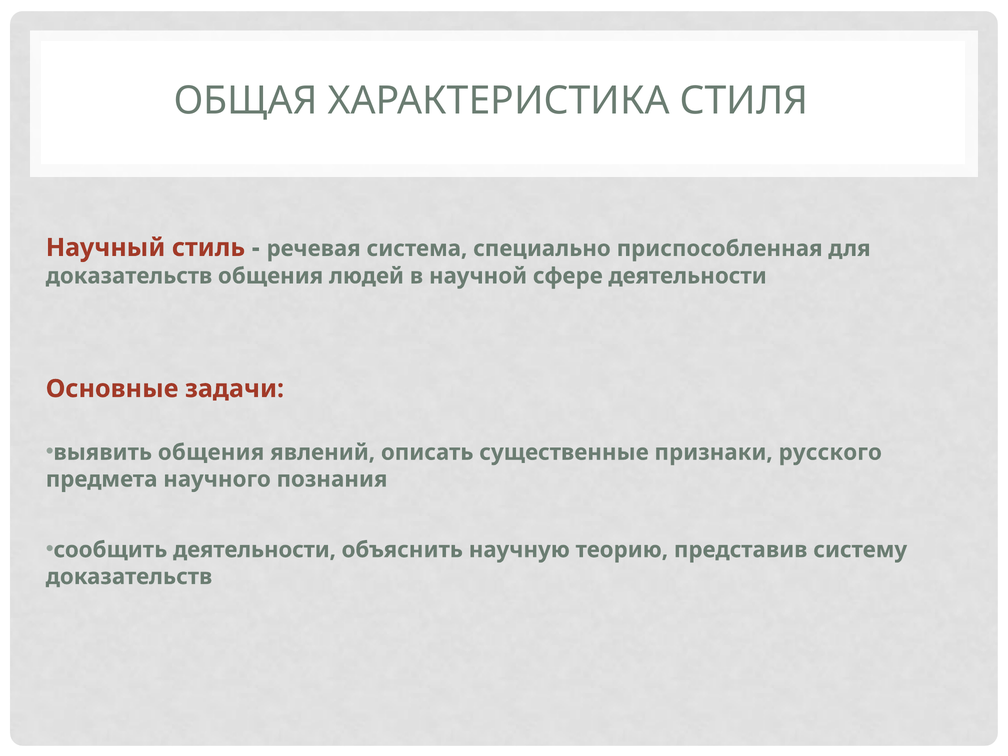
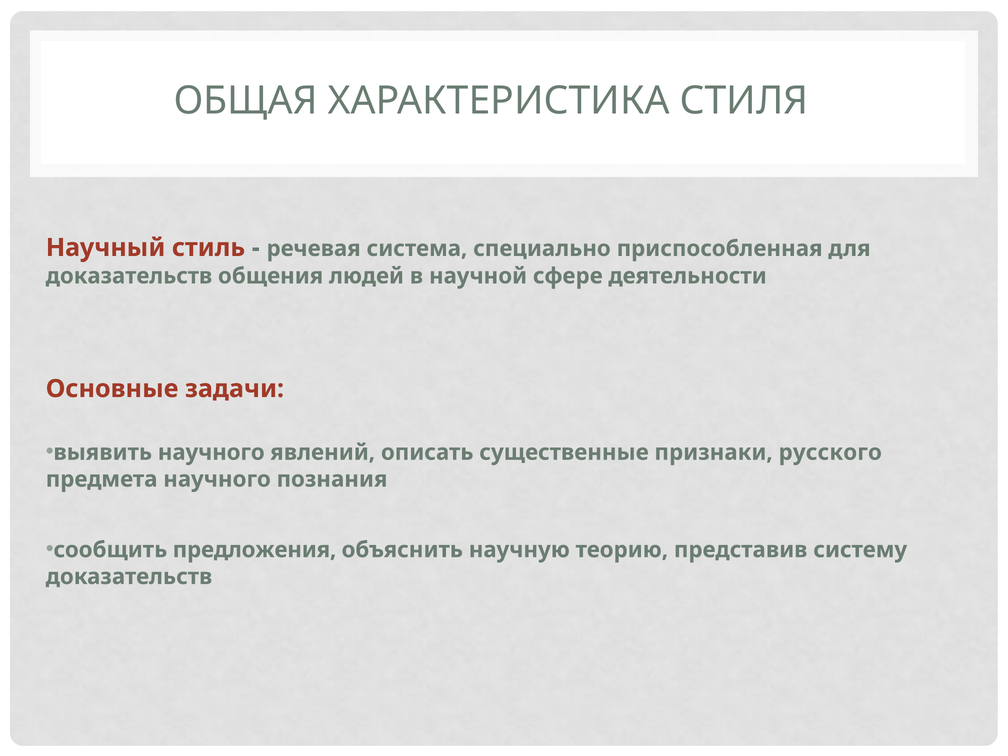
выявить общения: общения -> научного
сообщить деятельности: деятельности -> предложения
